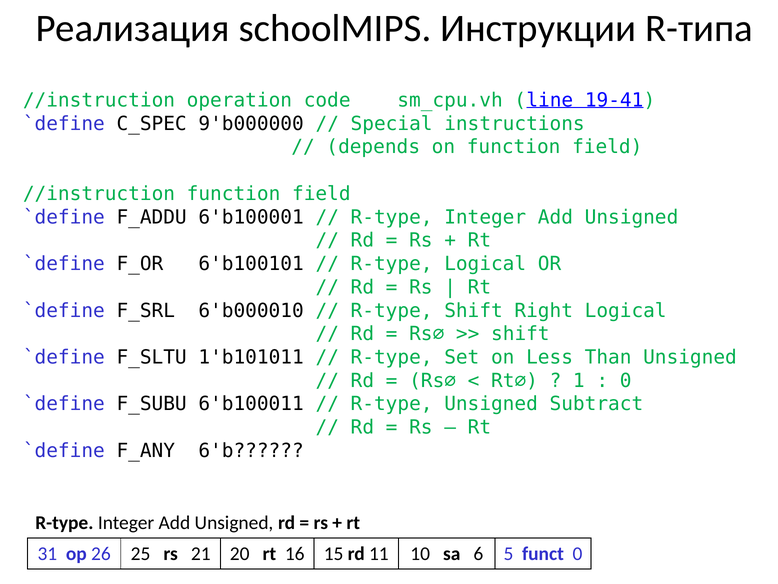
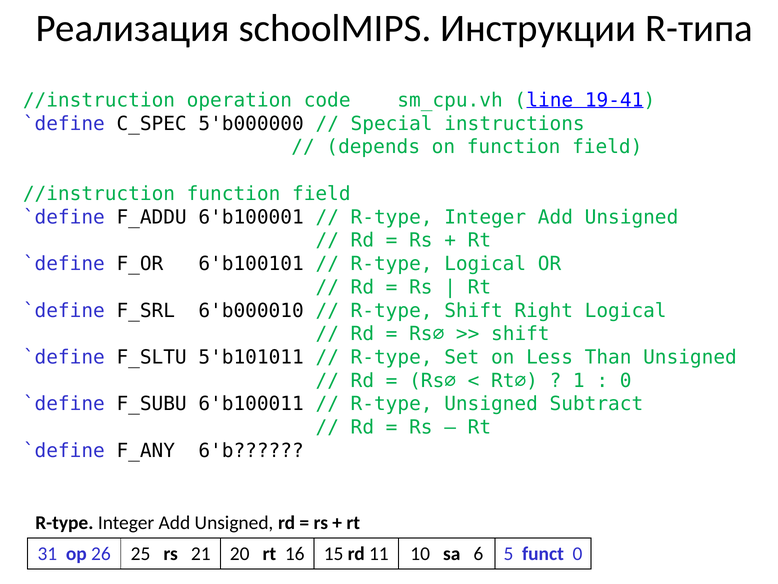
9'b000000: 9'b000000 -> 5'b000000
1'b101011: 1'b101011 -> 5'b101011
